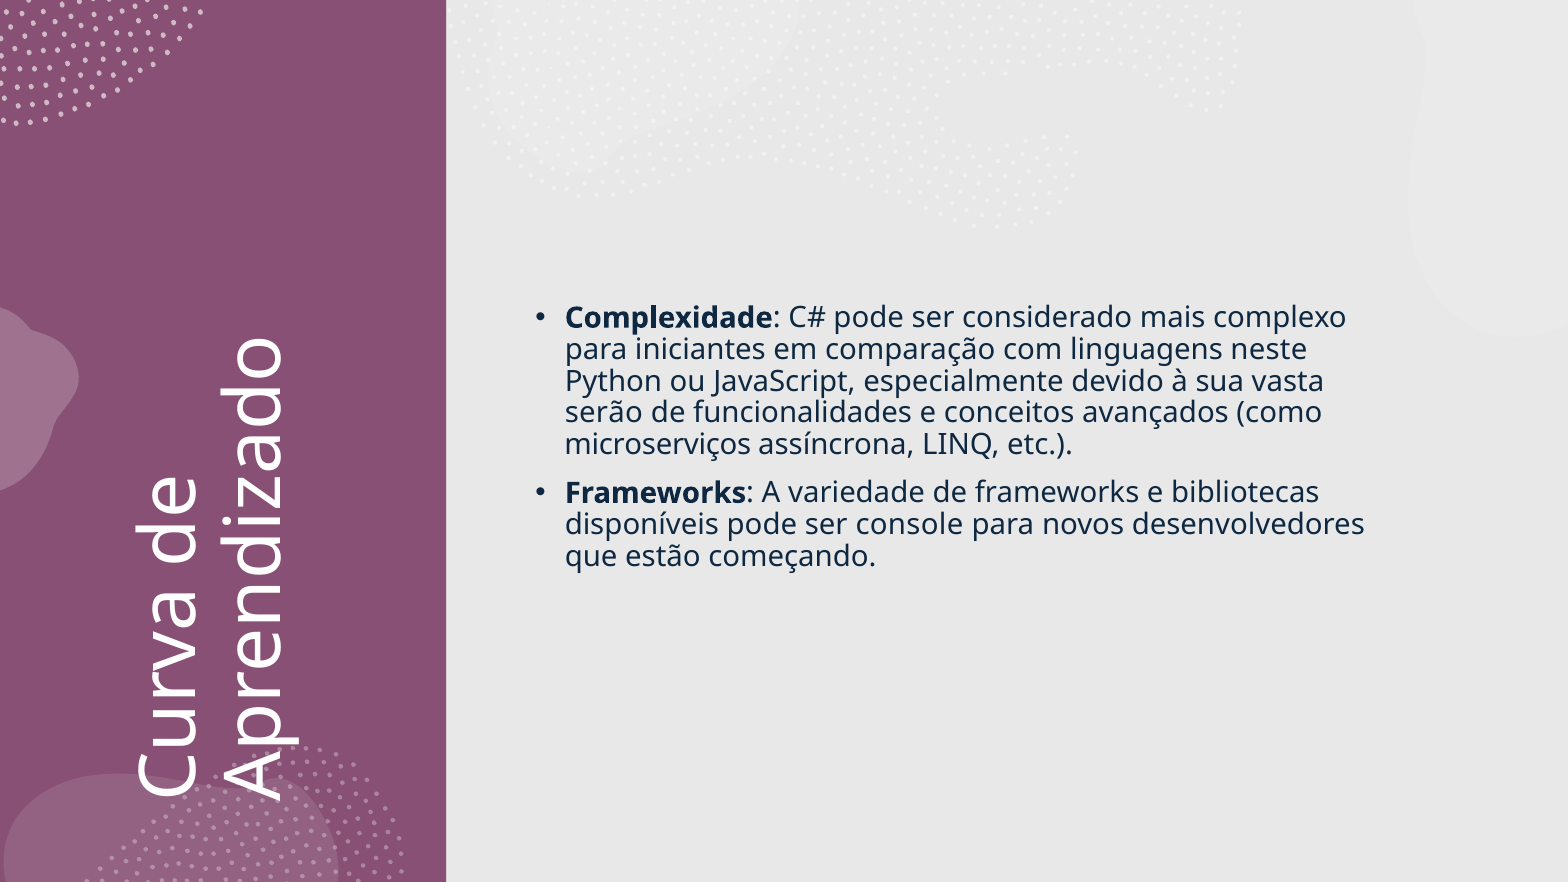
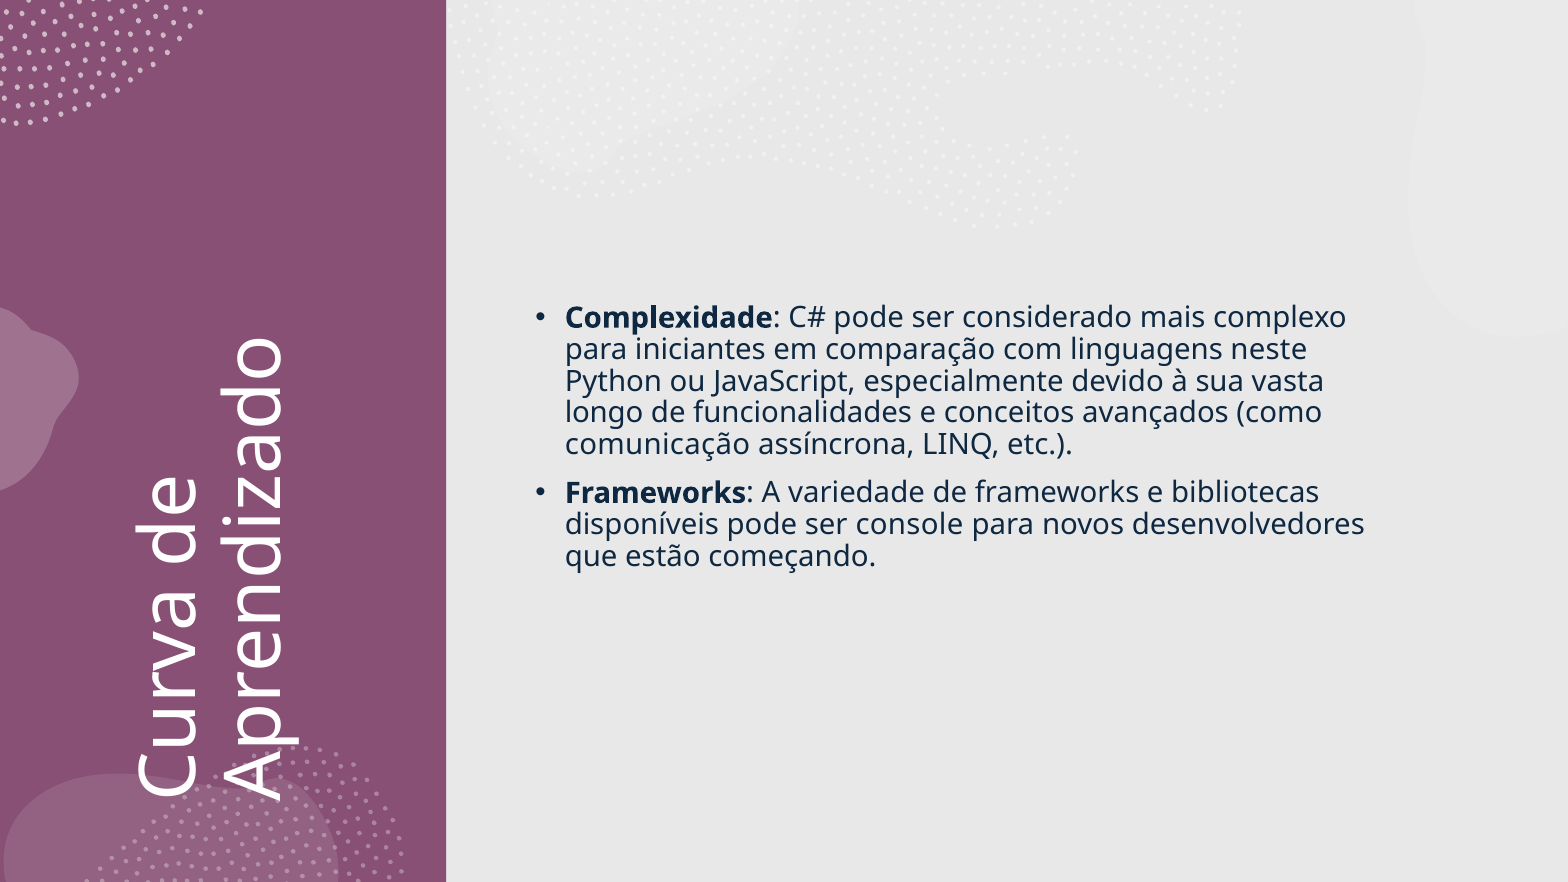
serão: serão -> longo
microserviços: microserviços -> comunicação
